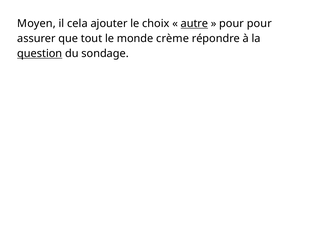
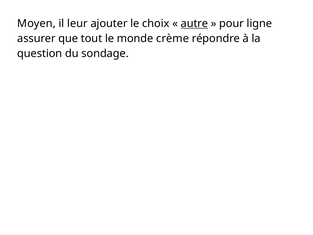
cela: cela -> leur
pour pour: pour -> ligne
question underline: present -> none
